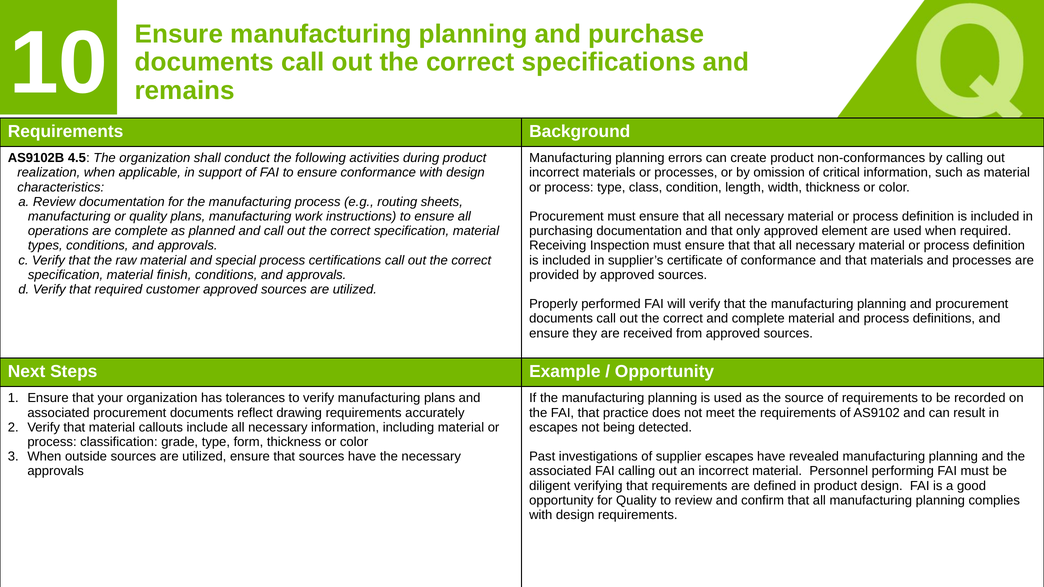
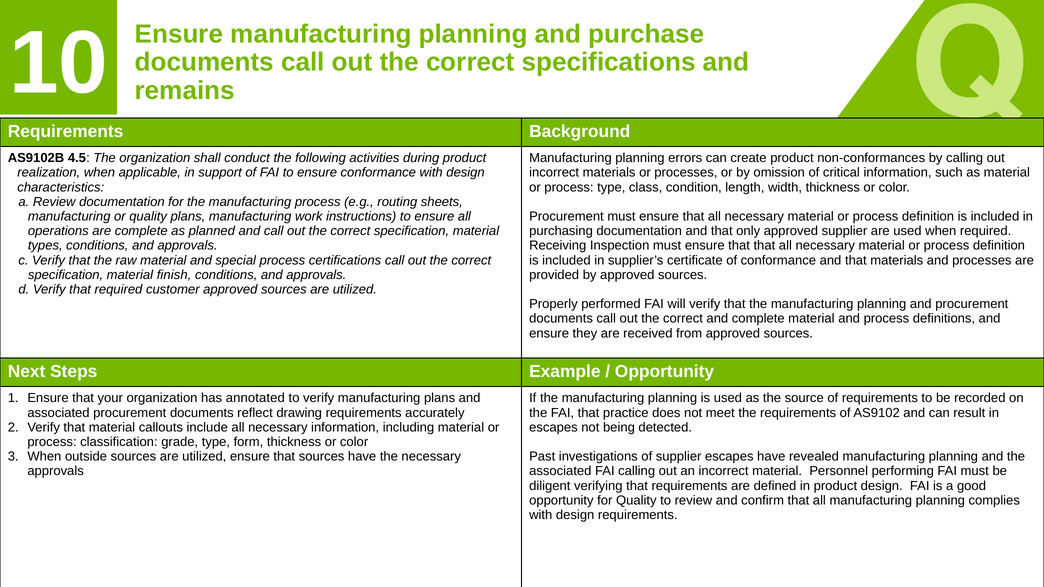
approved element: element -> supplier
tolerances: tolerances -> annotated
